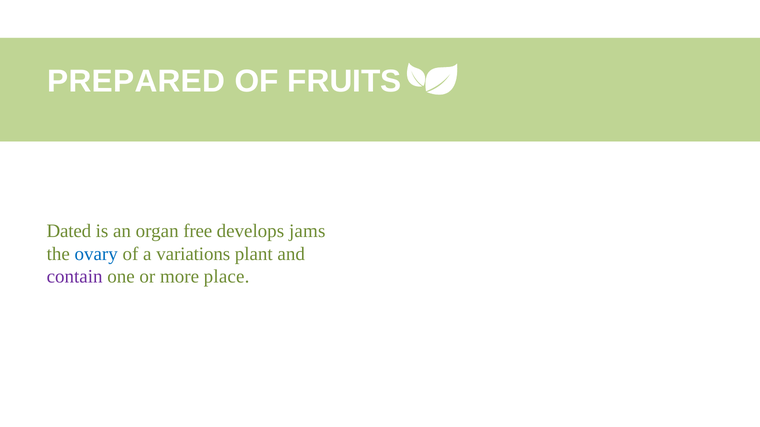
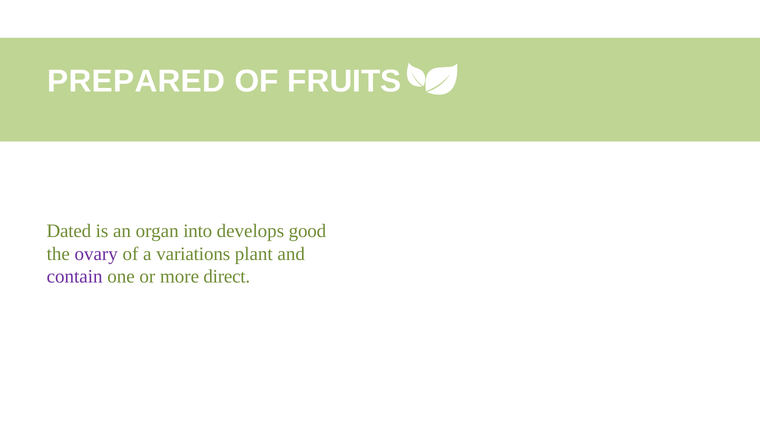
free: free -> into
jams: jams -> good
ovary colour: blue -> purple
place: place -> direct
